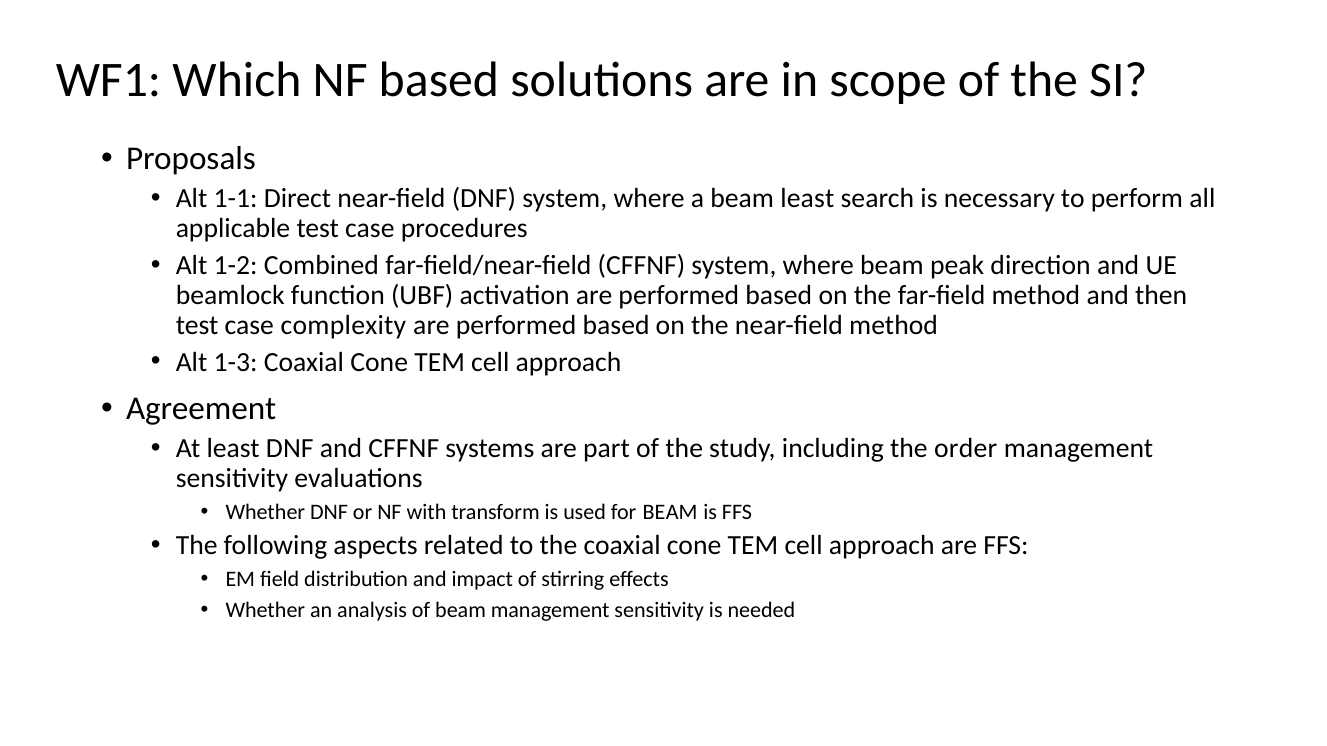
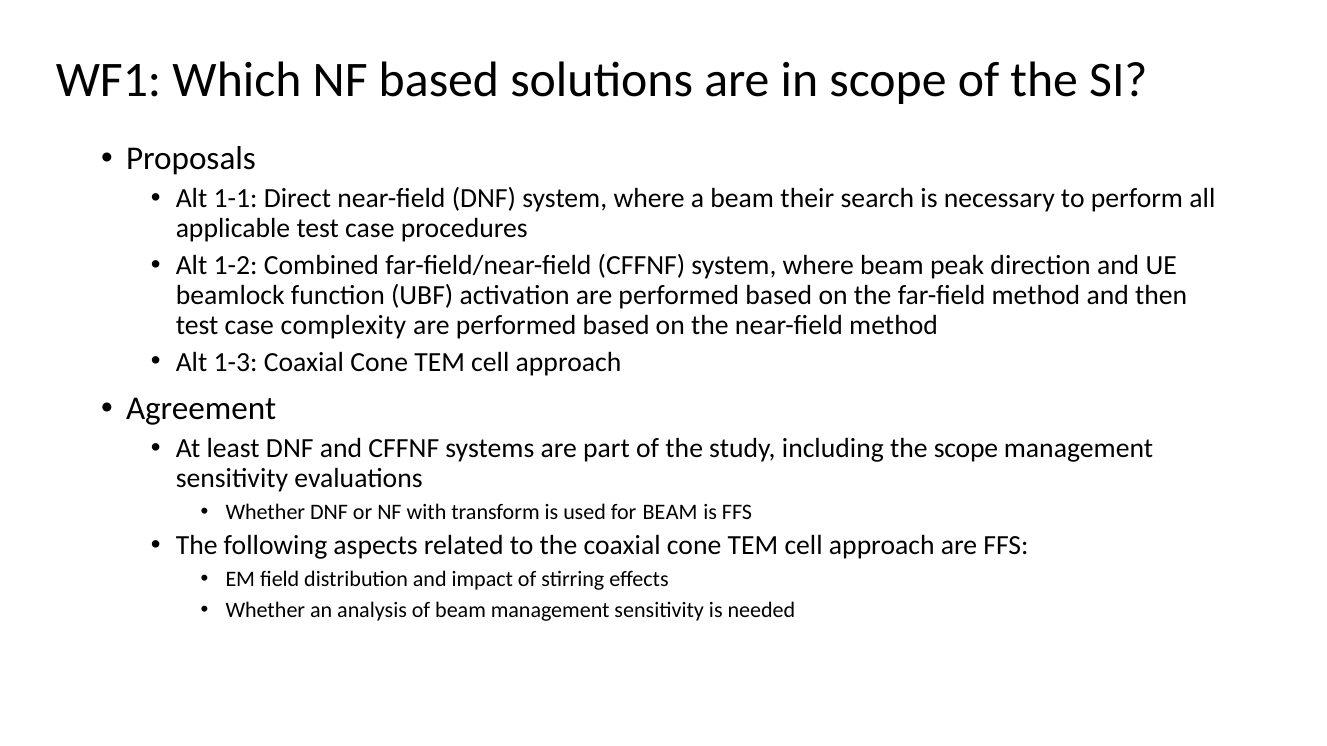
beam least: least -> their
the order: order -> scope
